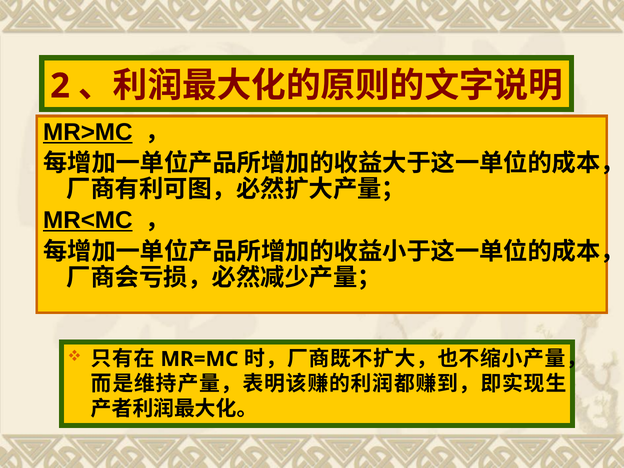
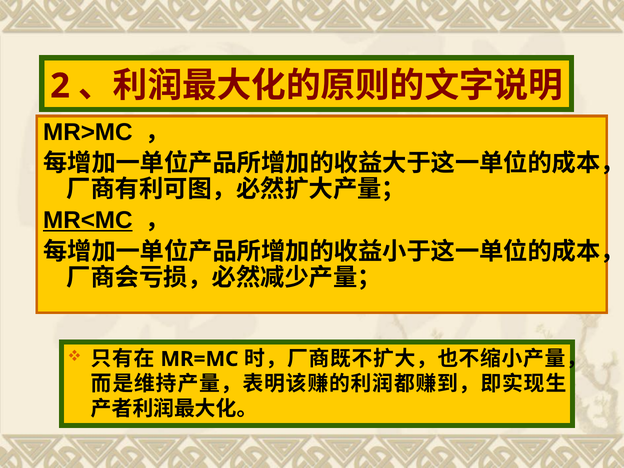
MR>MC underline: present -> none
